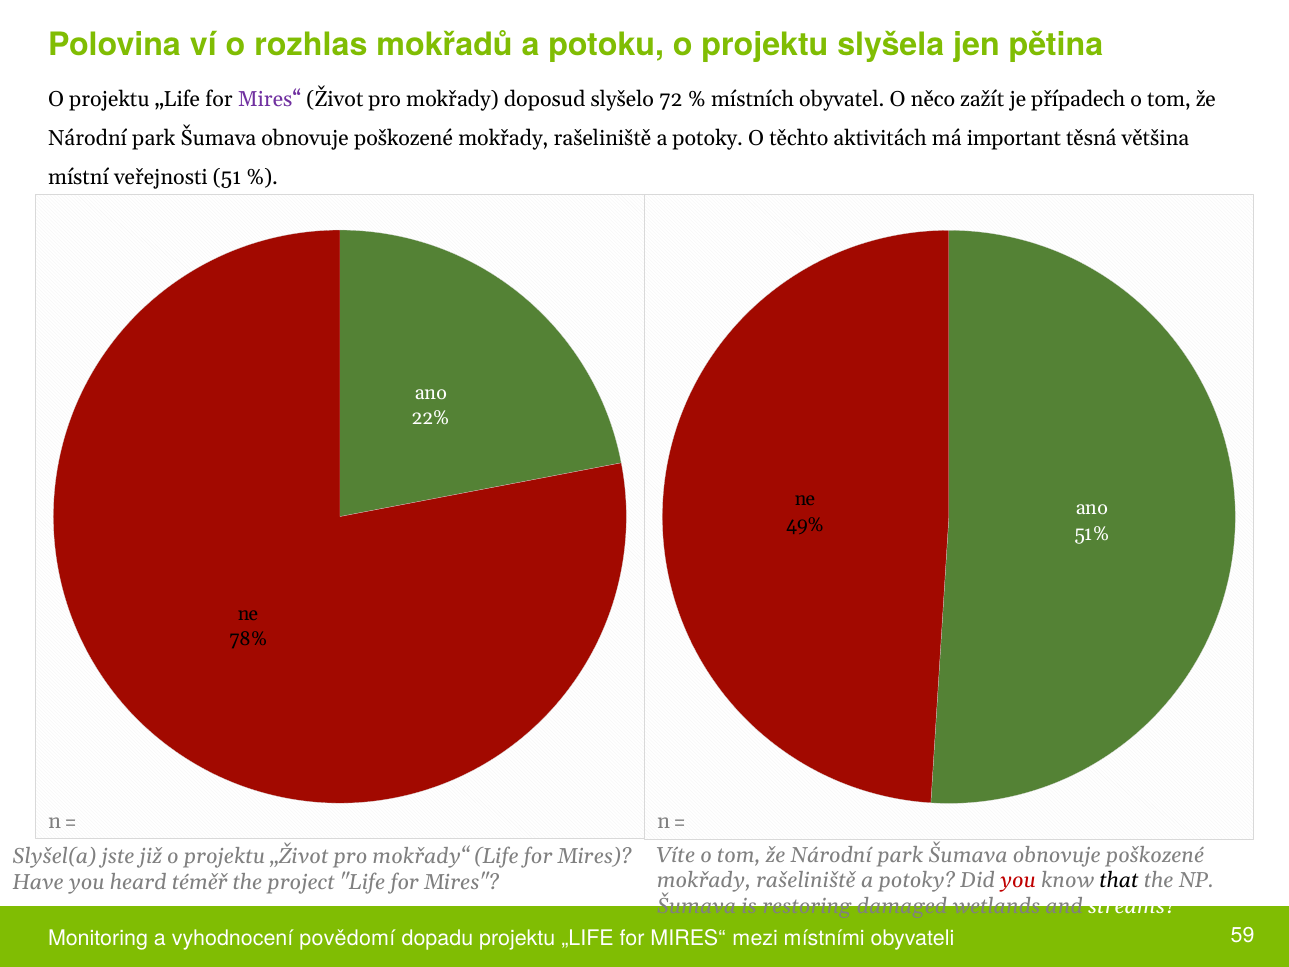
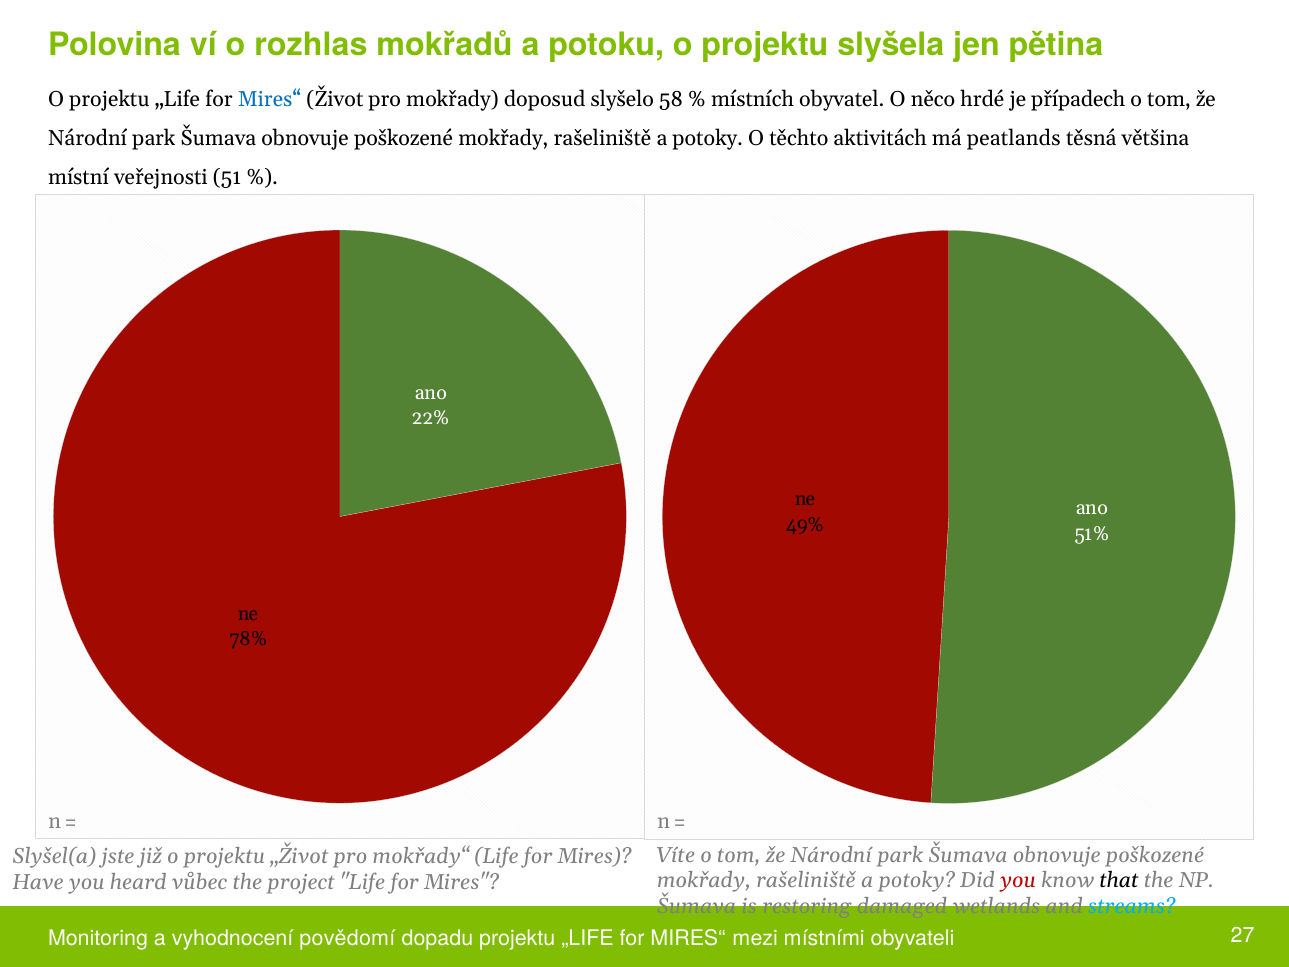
Mires“ at (270, 100) colour: purple -> blue
72: 72 -> 58
zažít: zažít -> hrdé
important: important -> peatlands
téměř: téměř -> vůbec
streams colour: white -> light blue
59: 59 -> 27
